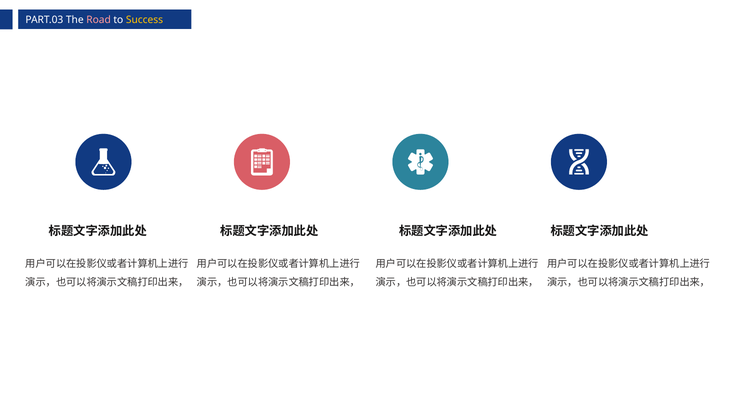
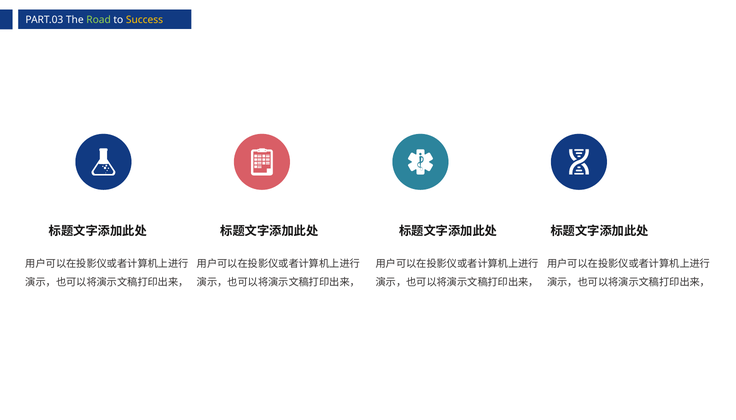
Road colour: pink -> light green
